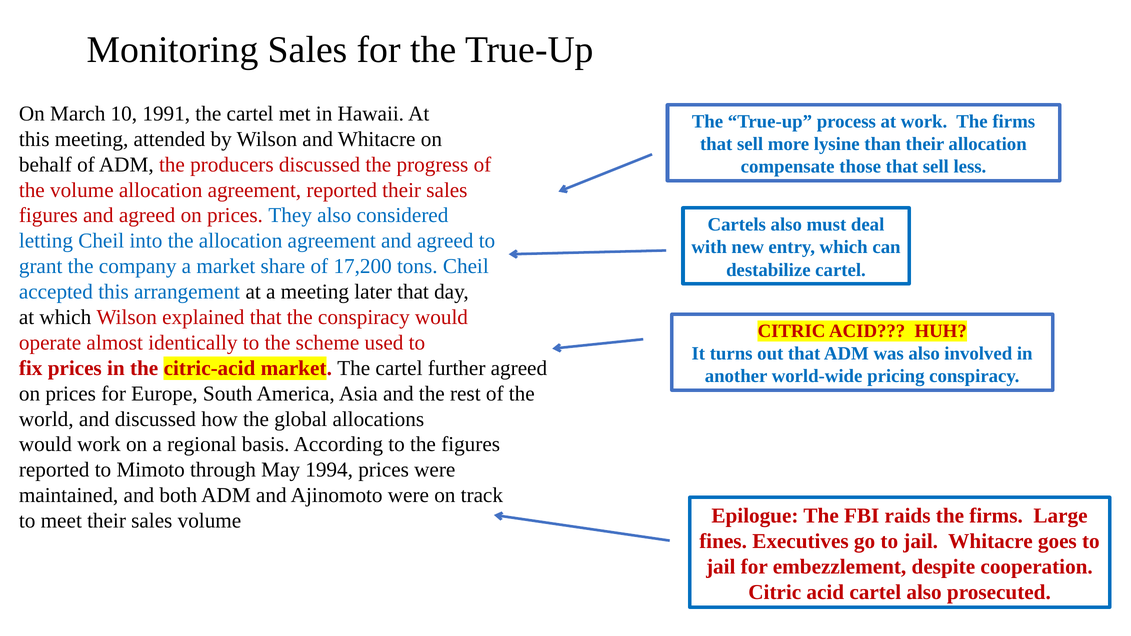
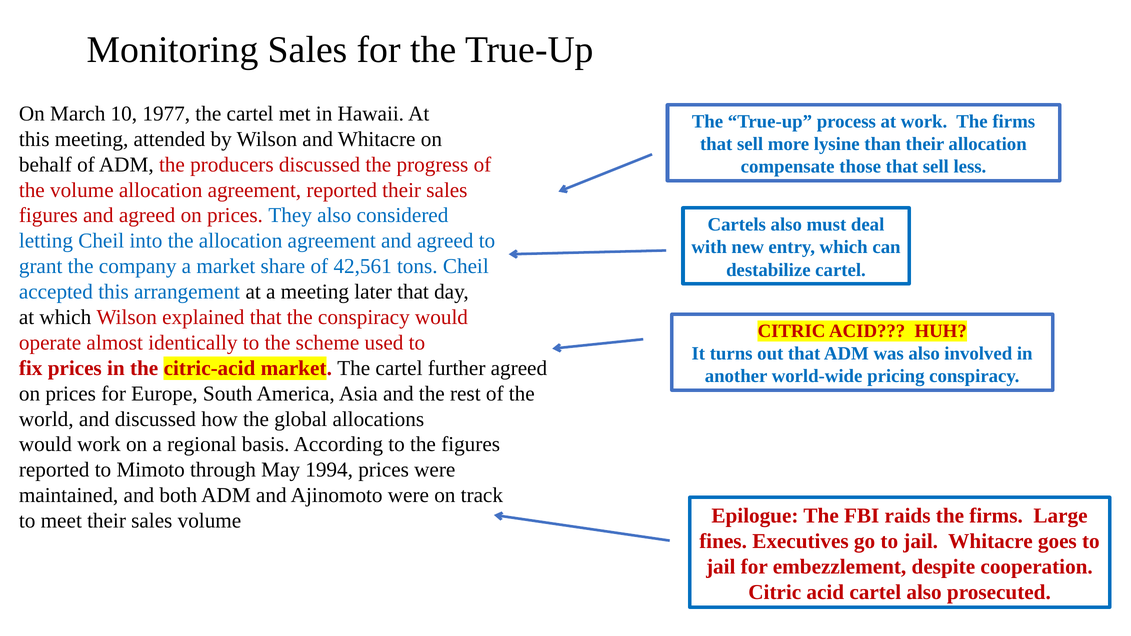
1991: 1991 -> 1977
17,200: 17,200 -> 42,561
